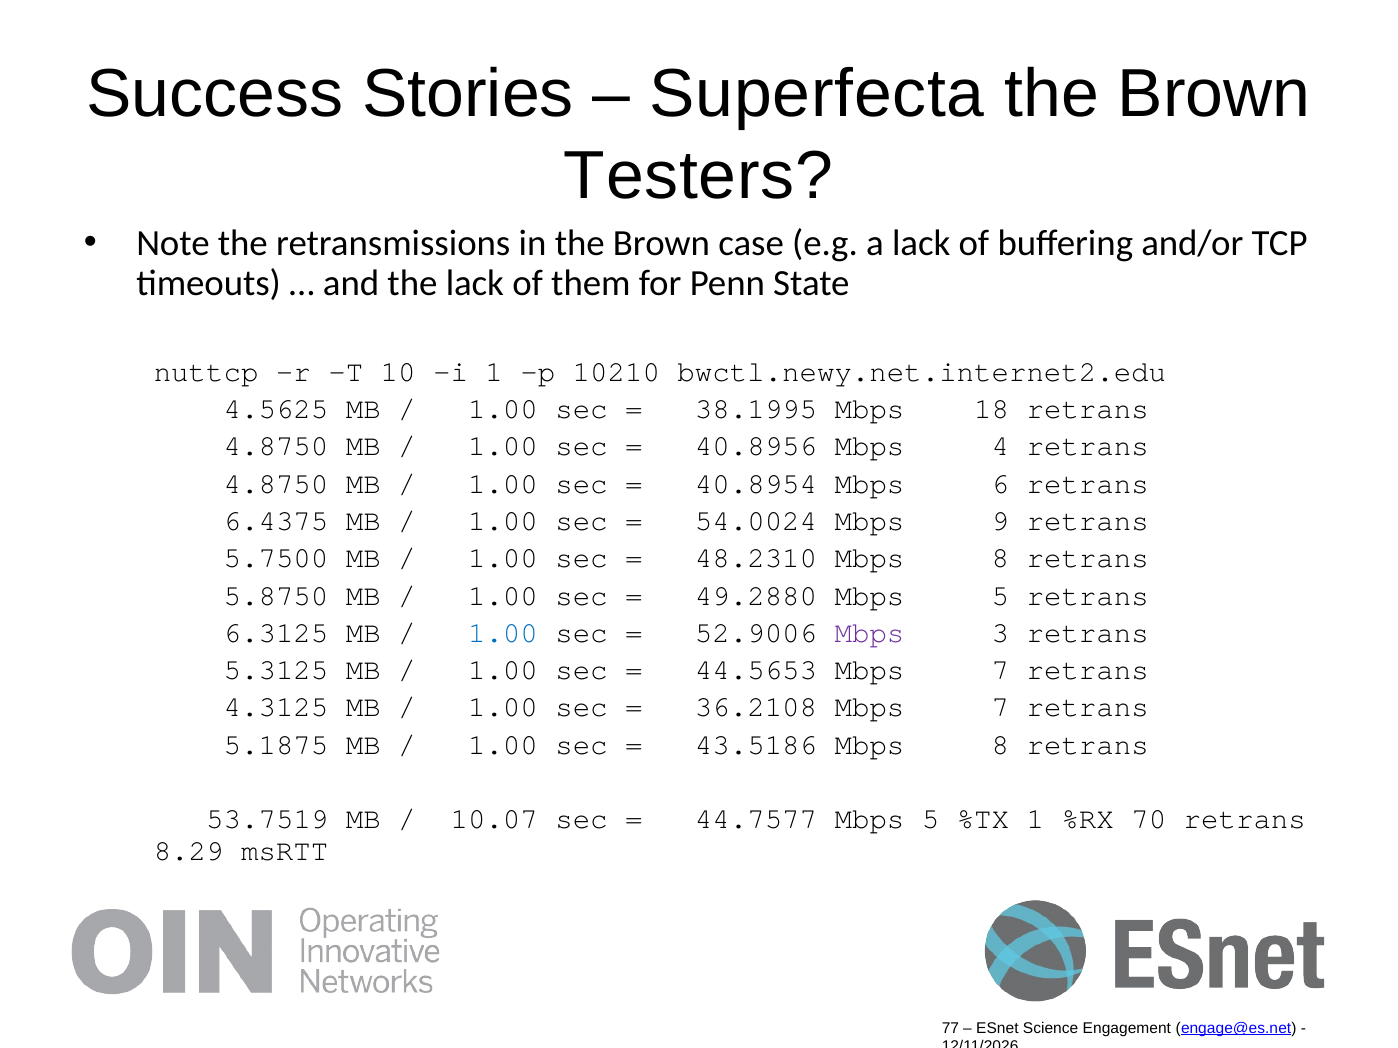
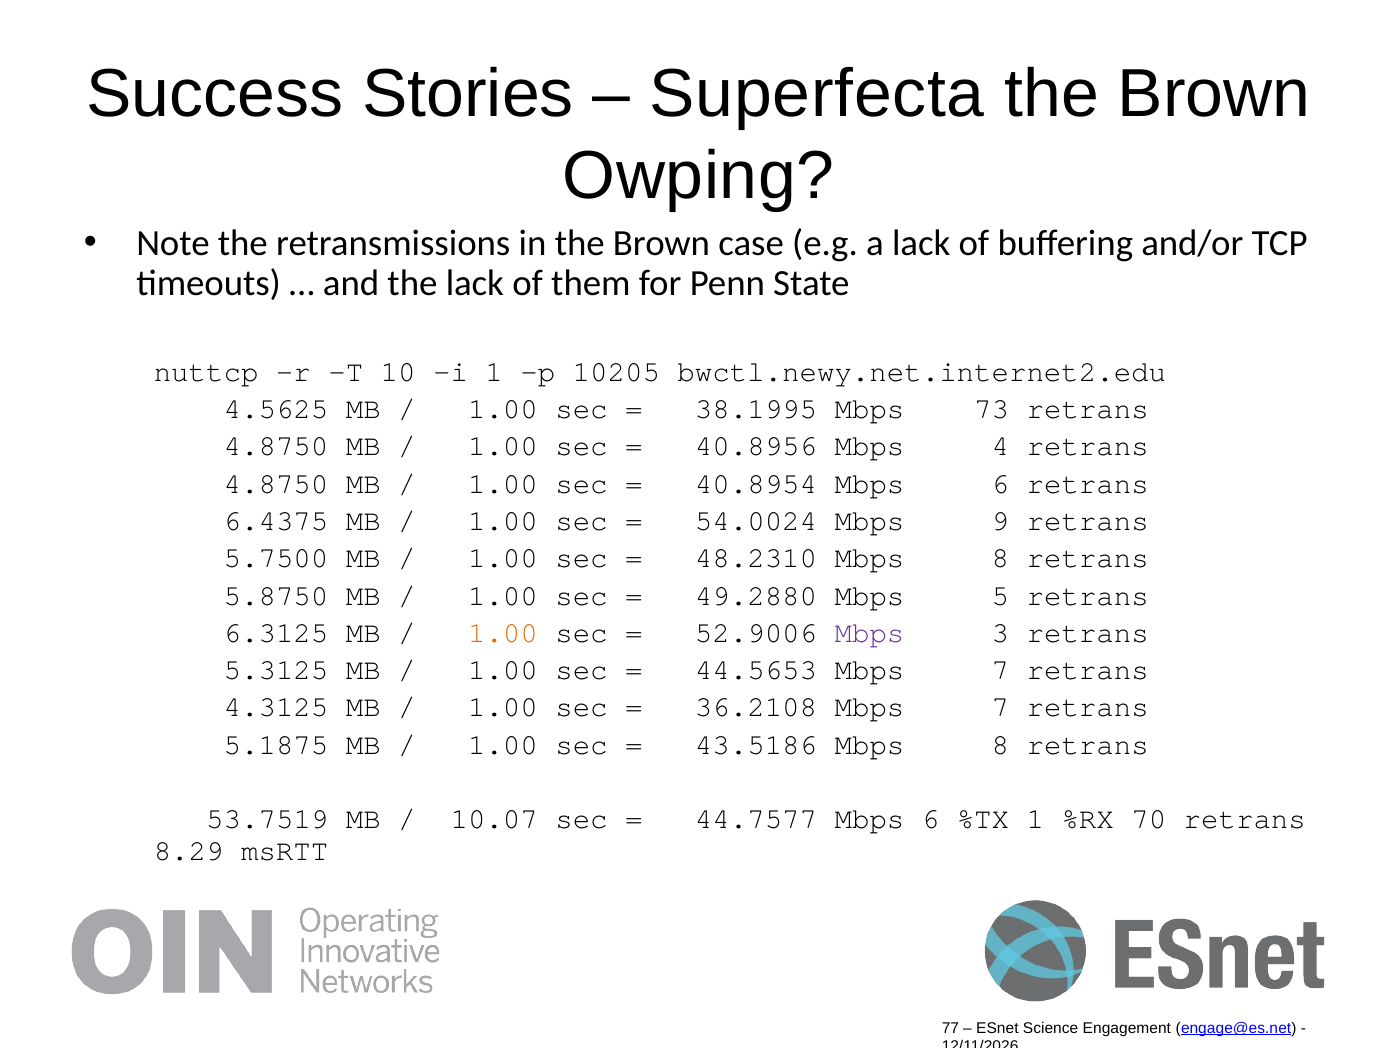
Testers: Testers -> Owping
10210: 10210 -> 10205
18: 18 -> 73
1.00 at (503, 633) colour: blue -> orange
44.7577 Mbps 5: 5 -> 6
